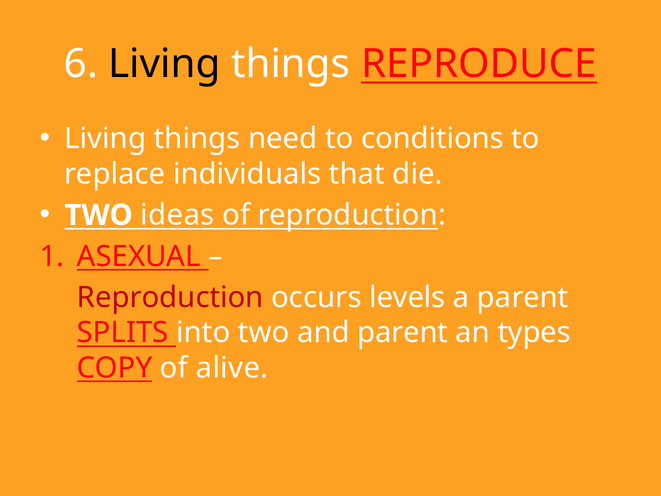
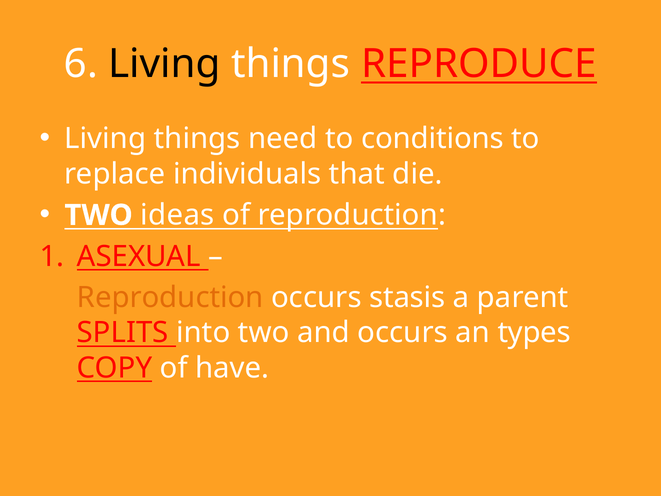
Reproduction at (170, 297) colour: red -> orange
levels: levels -> stasis
and parent: parent -> occurs
alive: alive -> have
